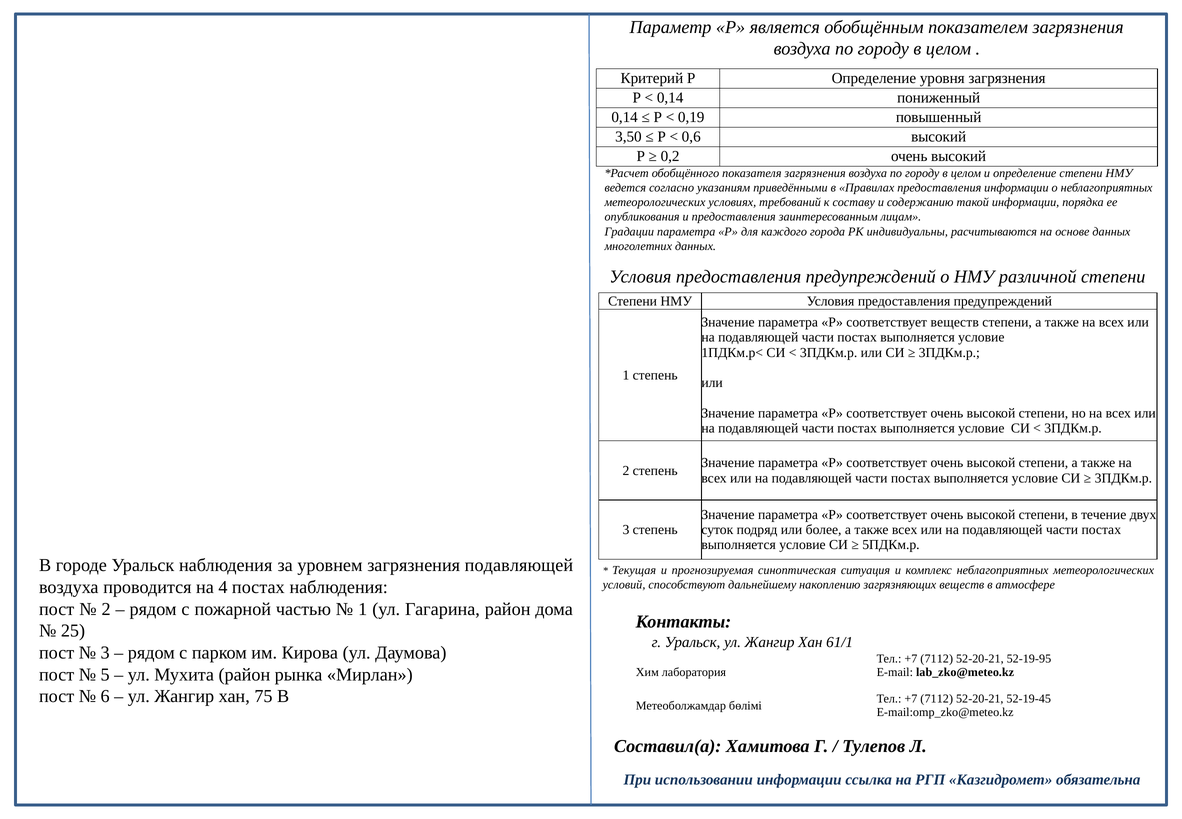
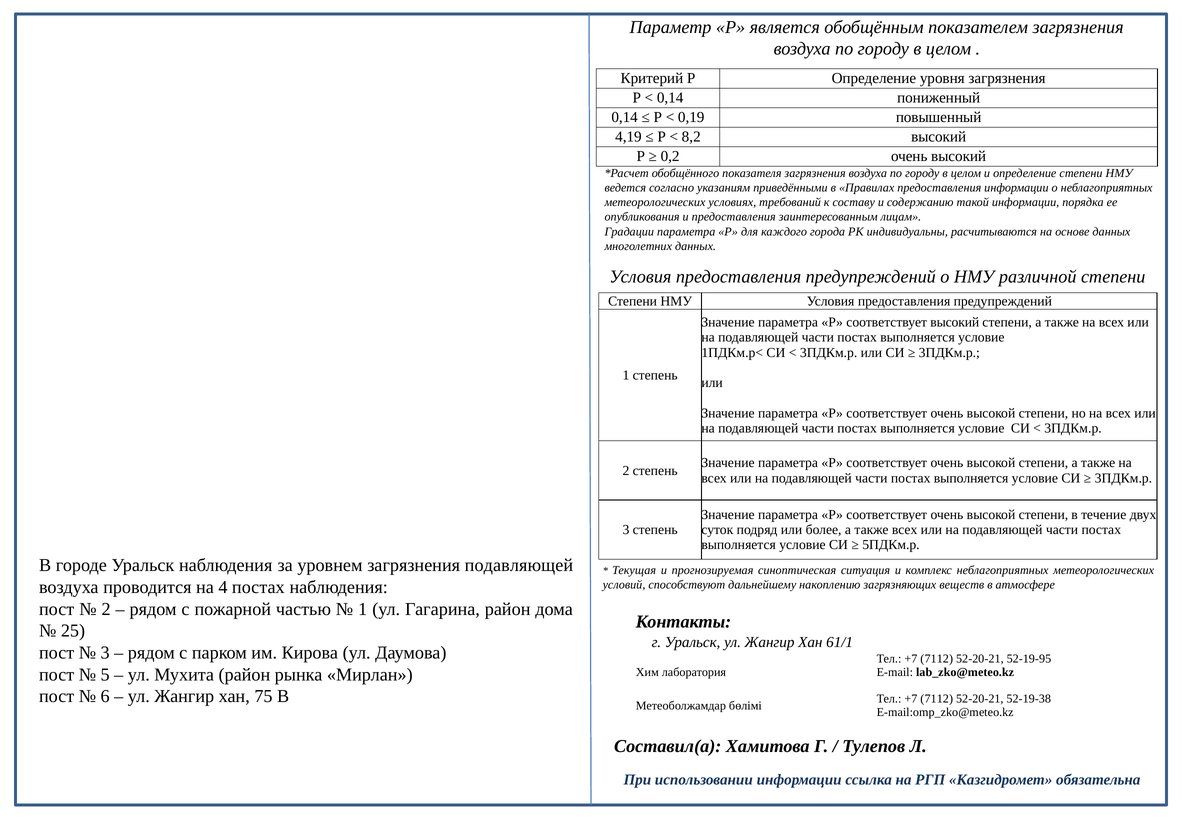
3,50: 3,50 -> 4,19
0,6: 0,6 -> 8,2
соответствует веществ: веществ -> высокий
52-19-45: 52-19-45 -> 52-19-38
